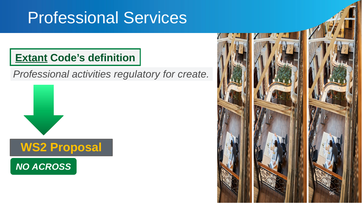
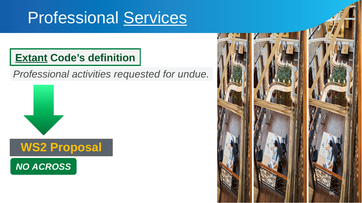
Services underline: none -> present
regulatory: regulatory -> requested
create: create -> undue
